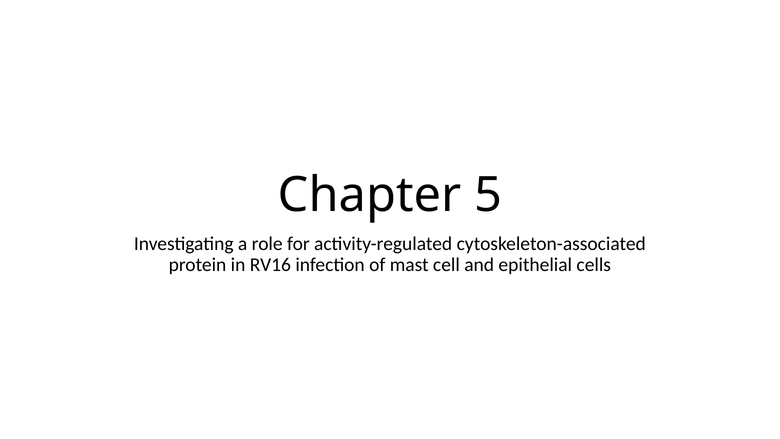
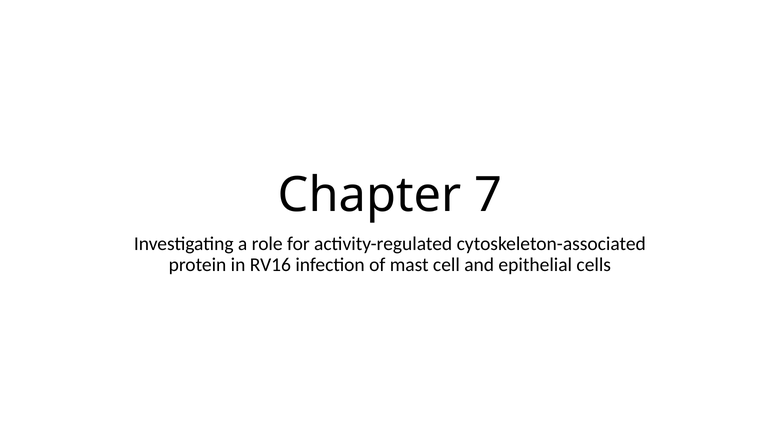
5: 5 -> 7
